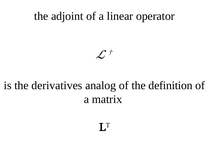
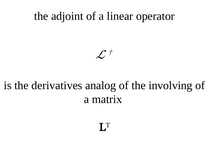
definition: definition -> involving
